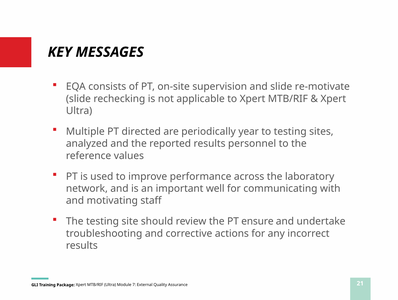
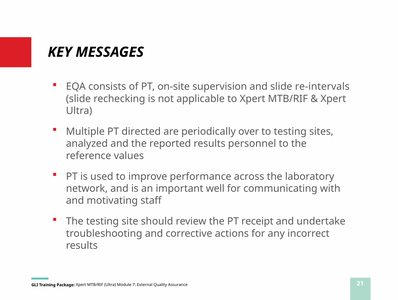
re-motivate: re-motivate -> re-intervals
year: year -> over
ensure: ensure -> receipt
